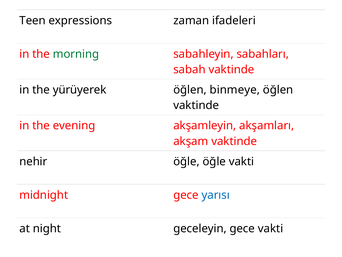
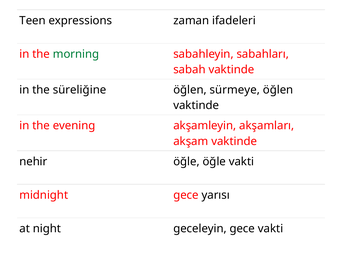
yürüyerek: yürüyerek -> süreliğine
binmeye: binmeye -> sürmeye
yarısı colour: blue -> black
